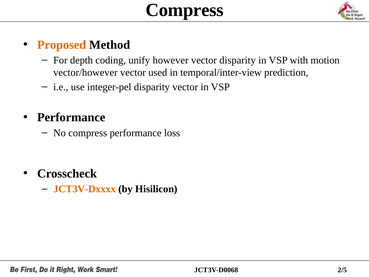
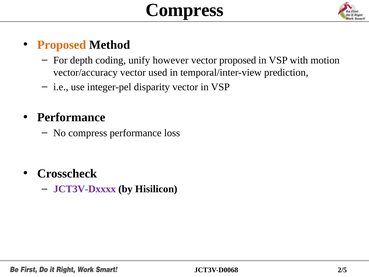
vector disparity: disparity -> proposed
vector/however: vector/however -> vector/accuracy
JCT3V-Dxxxx colour: orange -> purple
